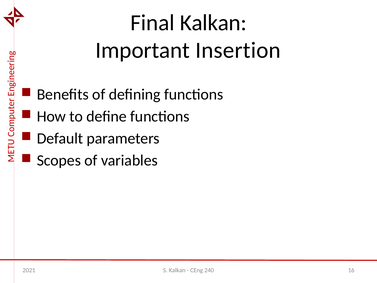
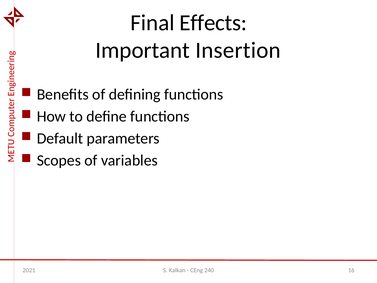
Final Kalkan: Kalkan -> Effects
